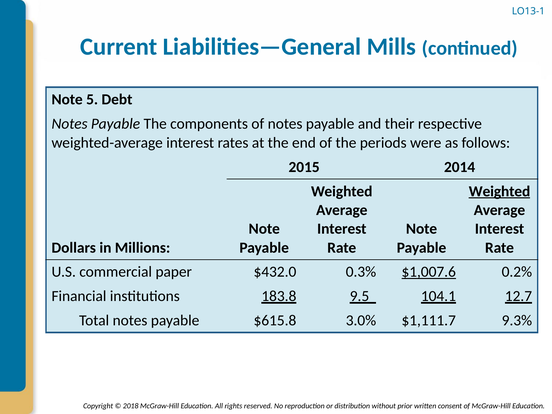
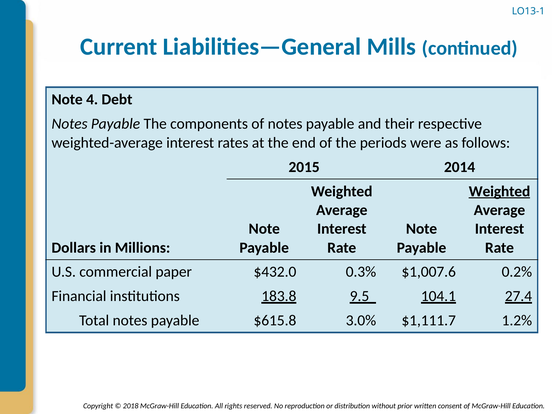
5: 5 -> 4
$1,007.6 underline: present -> none
12.7: 12.7 -> 27.4
9.3%: 9.3% -> 1.2%
